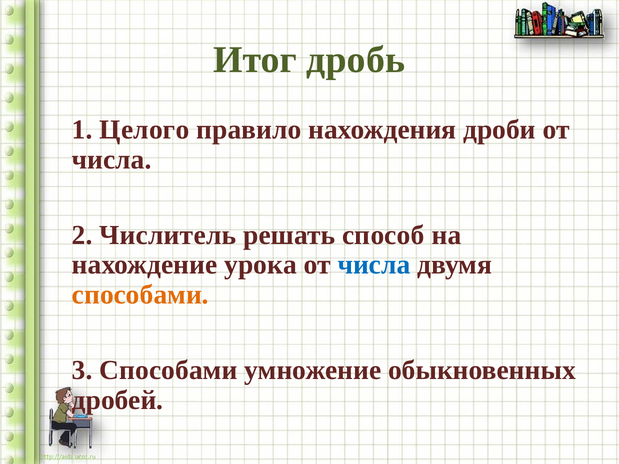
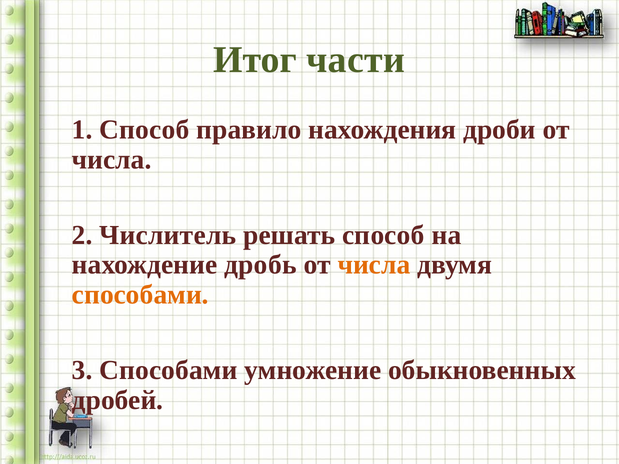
дробь: дробь -> части
1 Целого: Целого -> Способ
урока: урока -> дробь
числа at (374, 265) colour: blue -> orange
